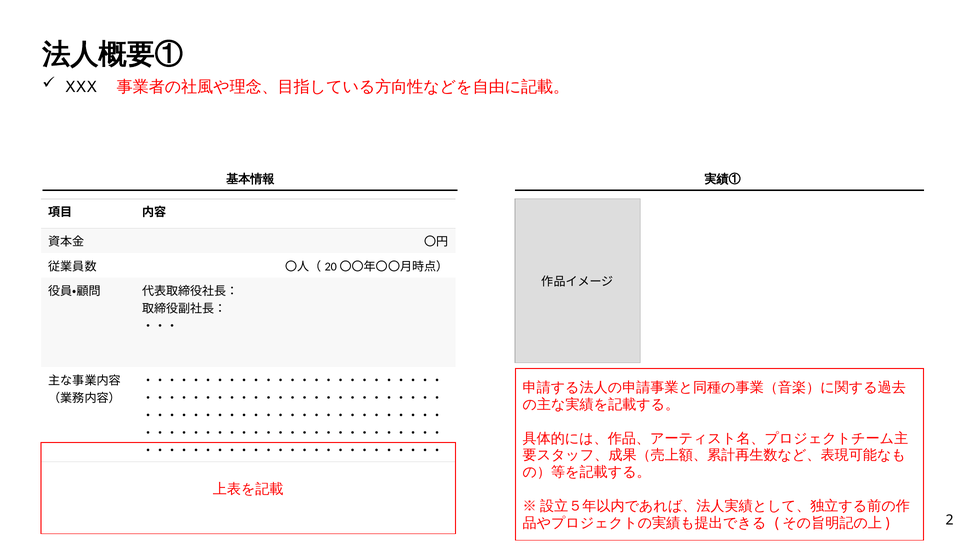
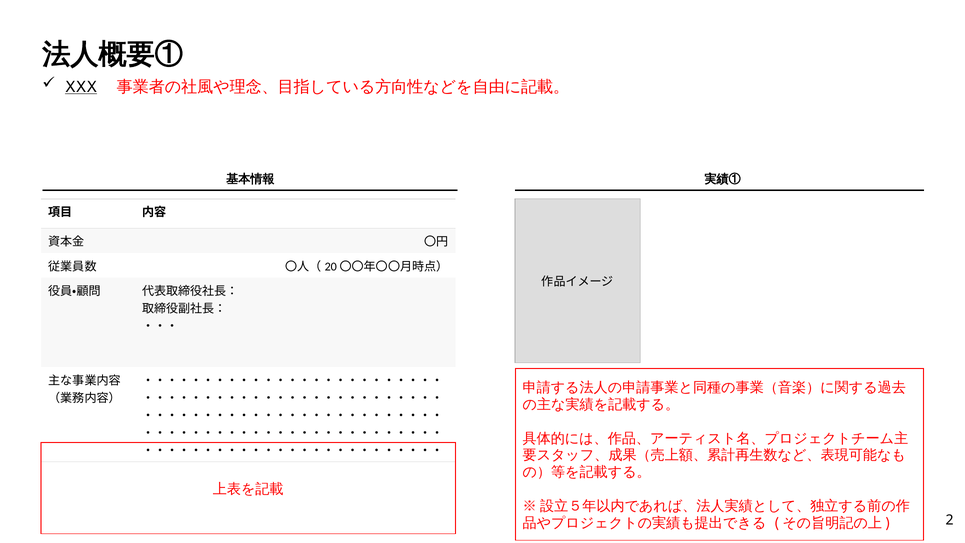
XXX underline: none -> present
